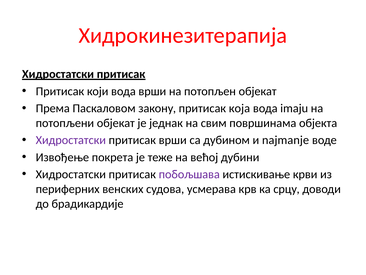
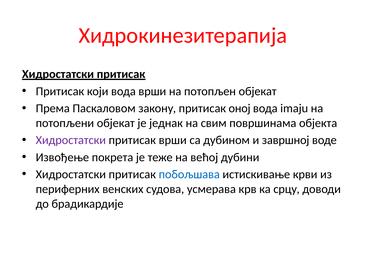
која: која -> оној
najmanje: najmanje -> завршној
побољшава colour: purple -> blue
